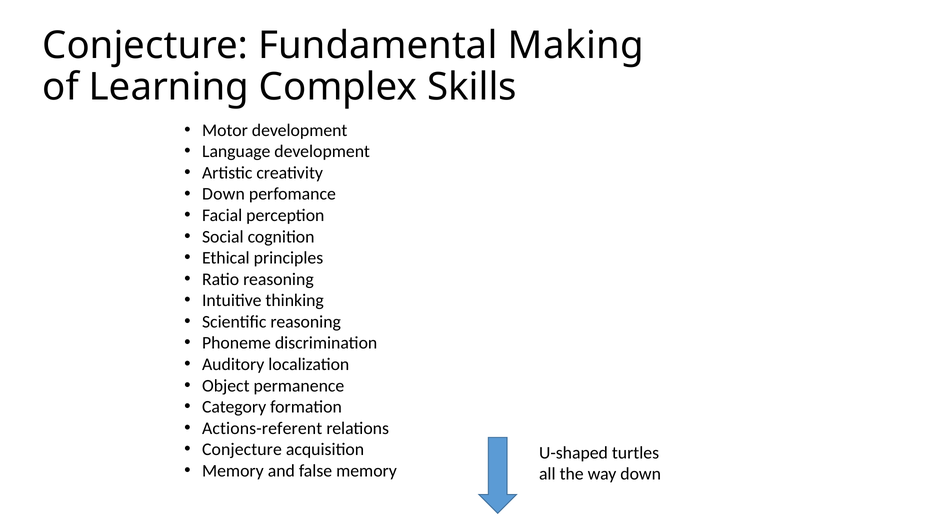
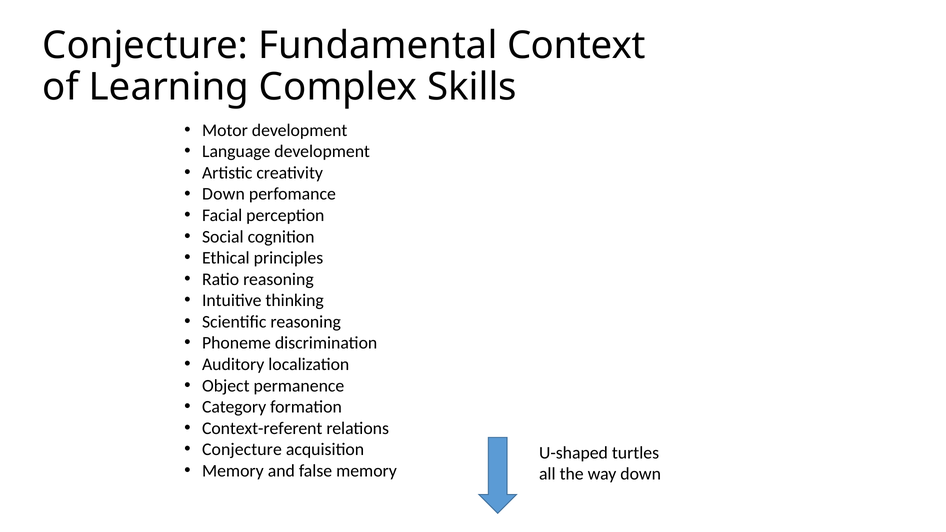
Making: Making -> Context
Actions-referent: Actions-referent -> Context-referent
